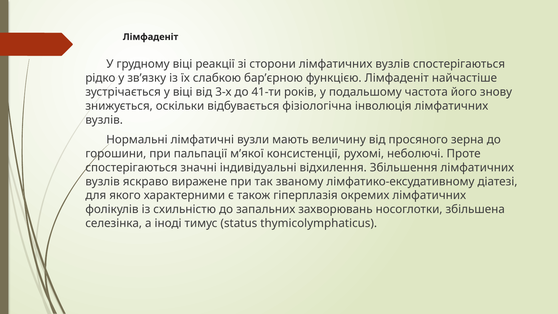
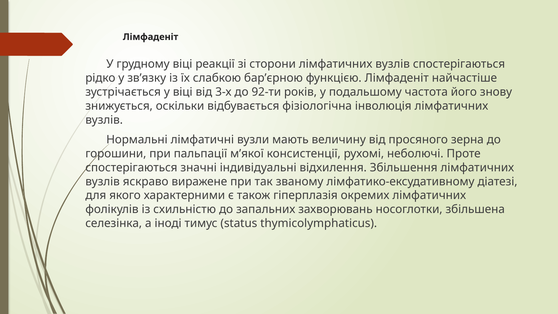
41-ти: 41-ти -> 92-ти
